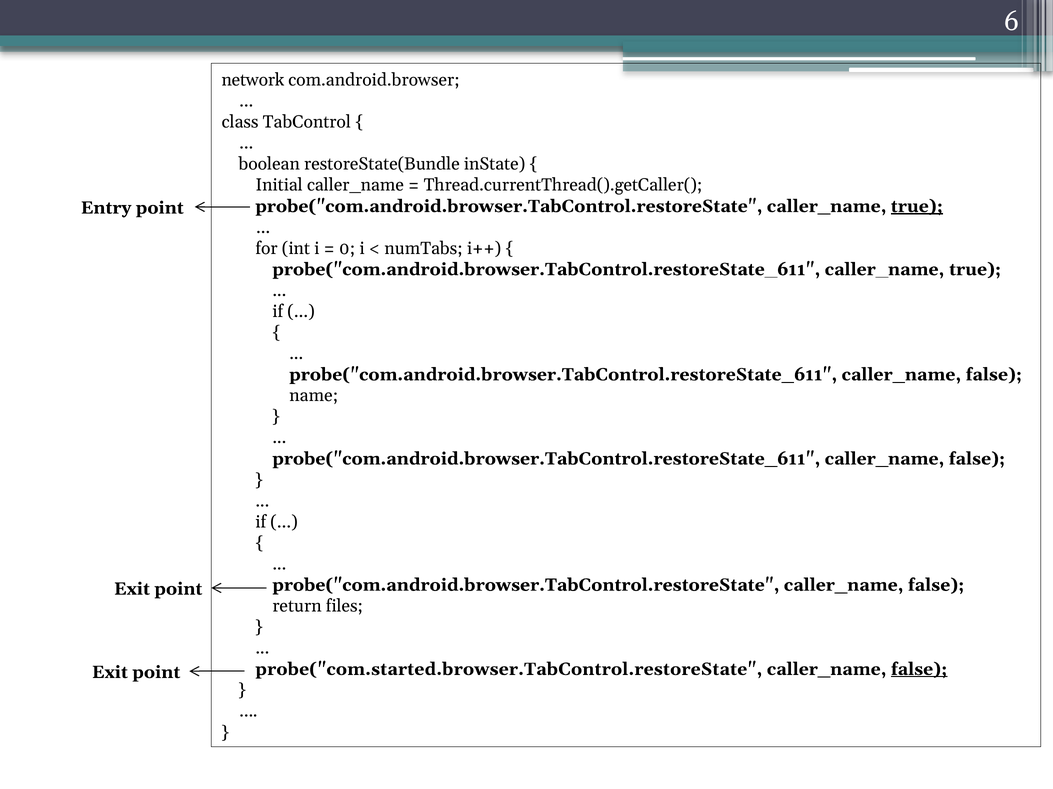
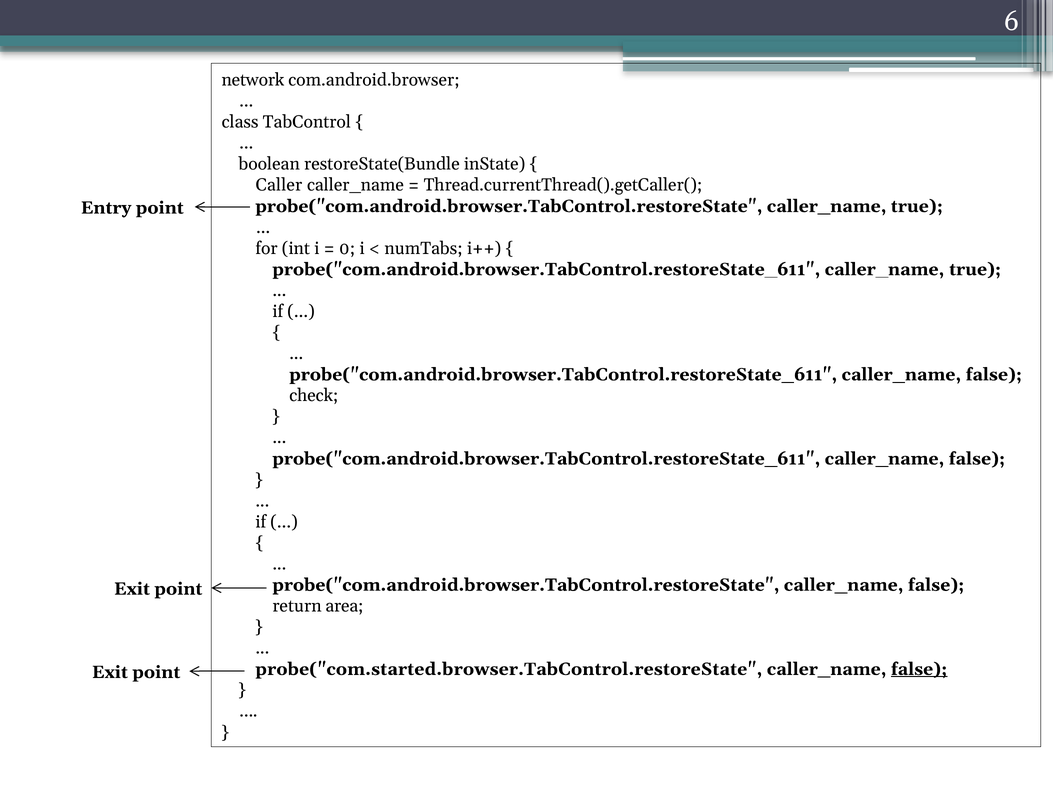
Initial: Initial -> Caller
true at (917, 206) underline: present -> none
name: name -> check
files: files -> area
